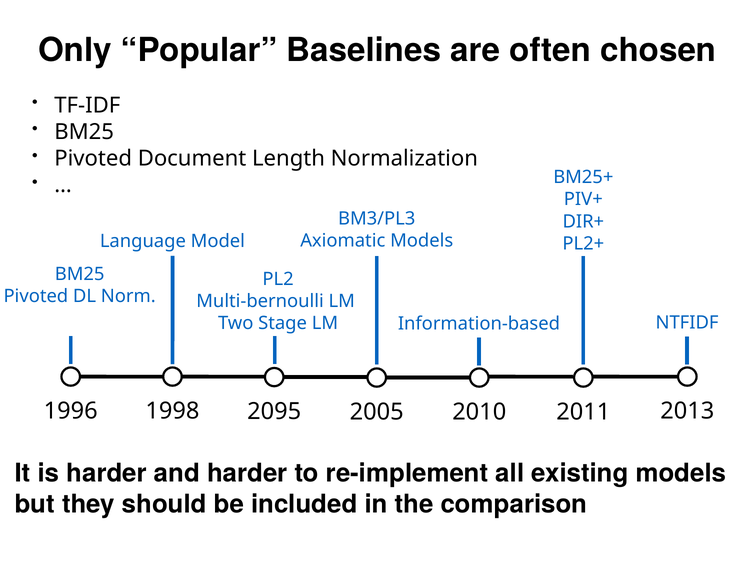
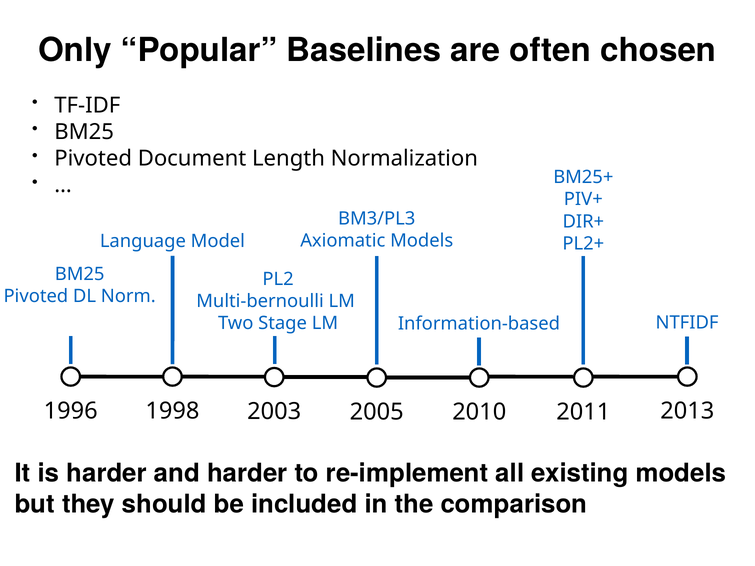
2095: 2095 -> 2003
